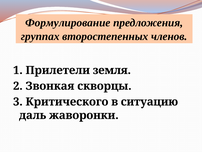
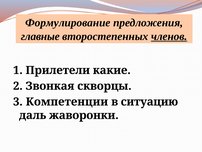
группах: группах -> главные
членов underline: none -> present
земля: земля -> какие
Критического: Критического -> Компетенции
